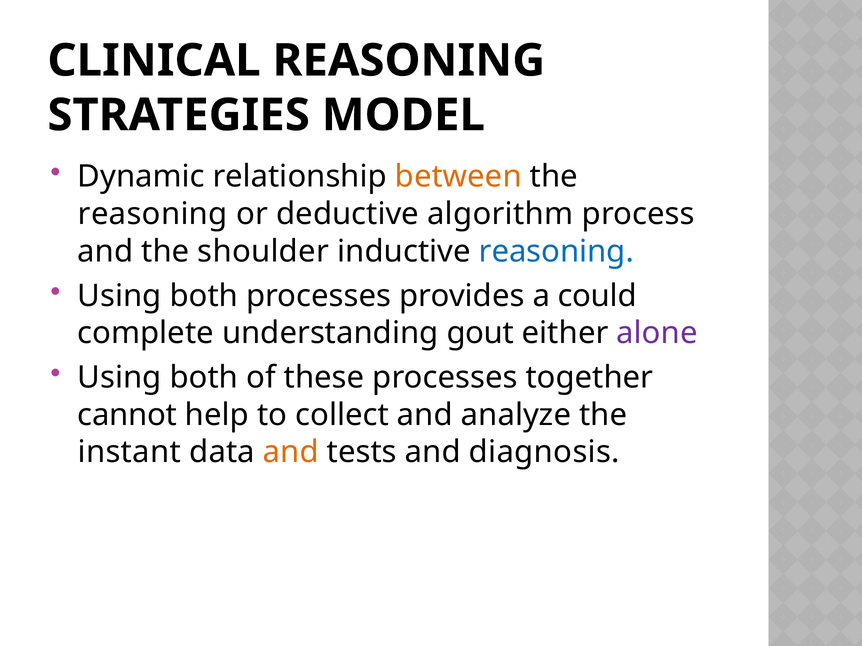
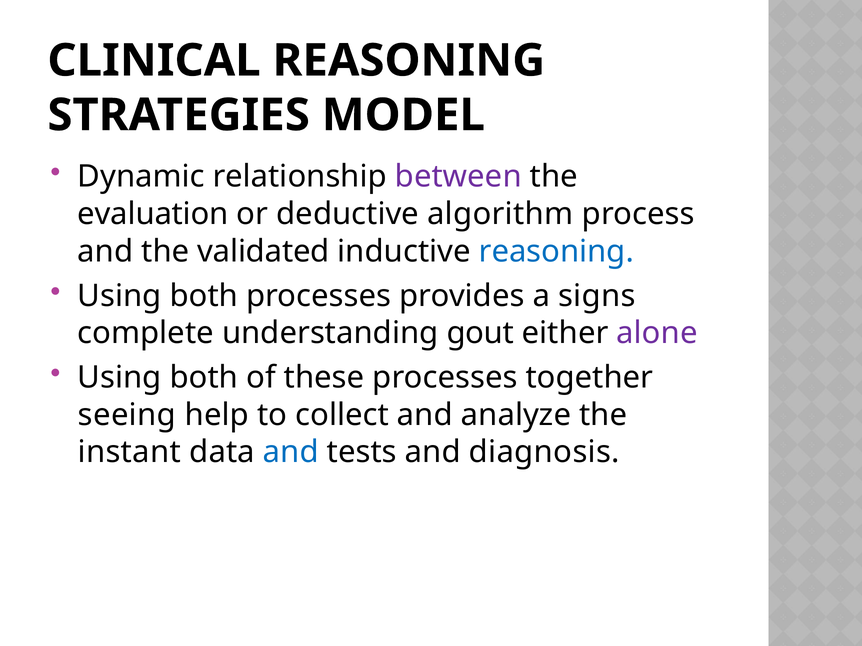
between colour: orange -> purple
reasoning at (153, 214): reasoning -> evaluation
shoulder: shoulder -> validated
could: could -> signs
cannot: cannot -> seeing
and at (291, 453) colour: orange -> blue
